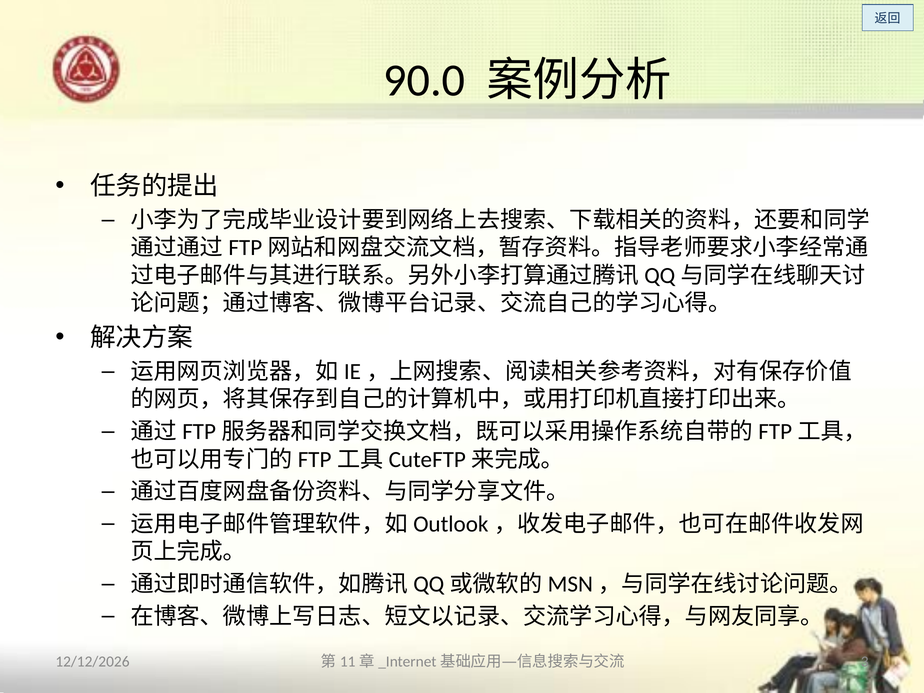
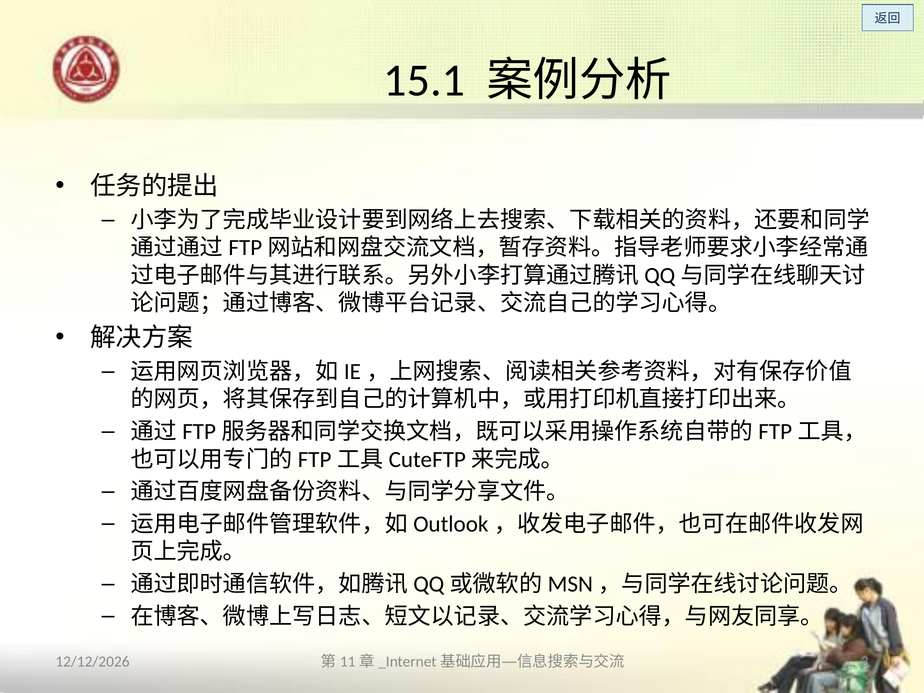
90.0: 90.0 -> 15.1
